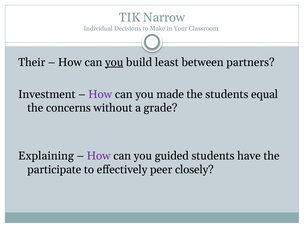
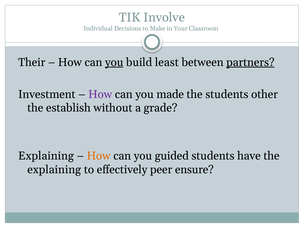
Narrow: Narrow -> Involve
partners underline: none -> present
equal: equal -> other
concerns: concerns -> establish
How at (99, 156) colour: purple -> orange
participate at (54, 170): participate -> explaining
closely: closely -> ensure
